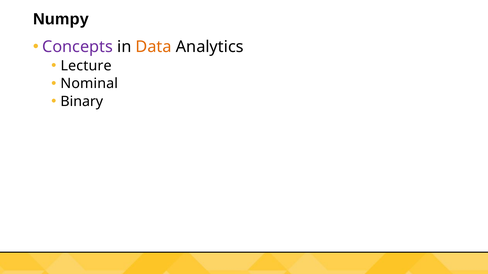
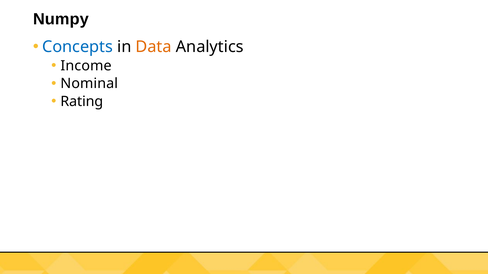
Concepts colour: purple -> blue
Lecture: Lecture -> Income
Binary: Binary -> Rating
